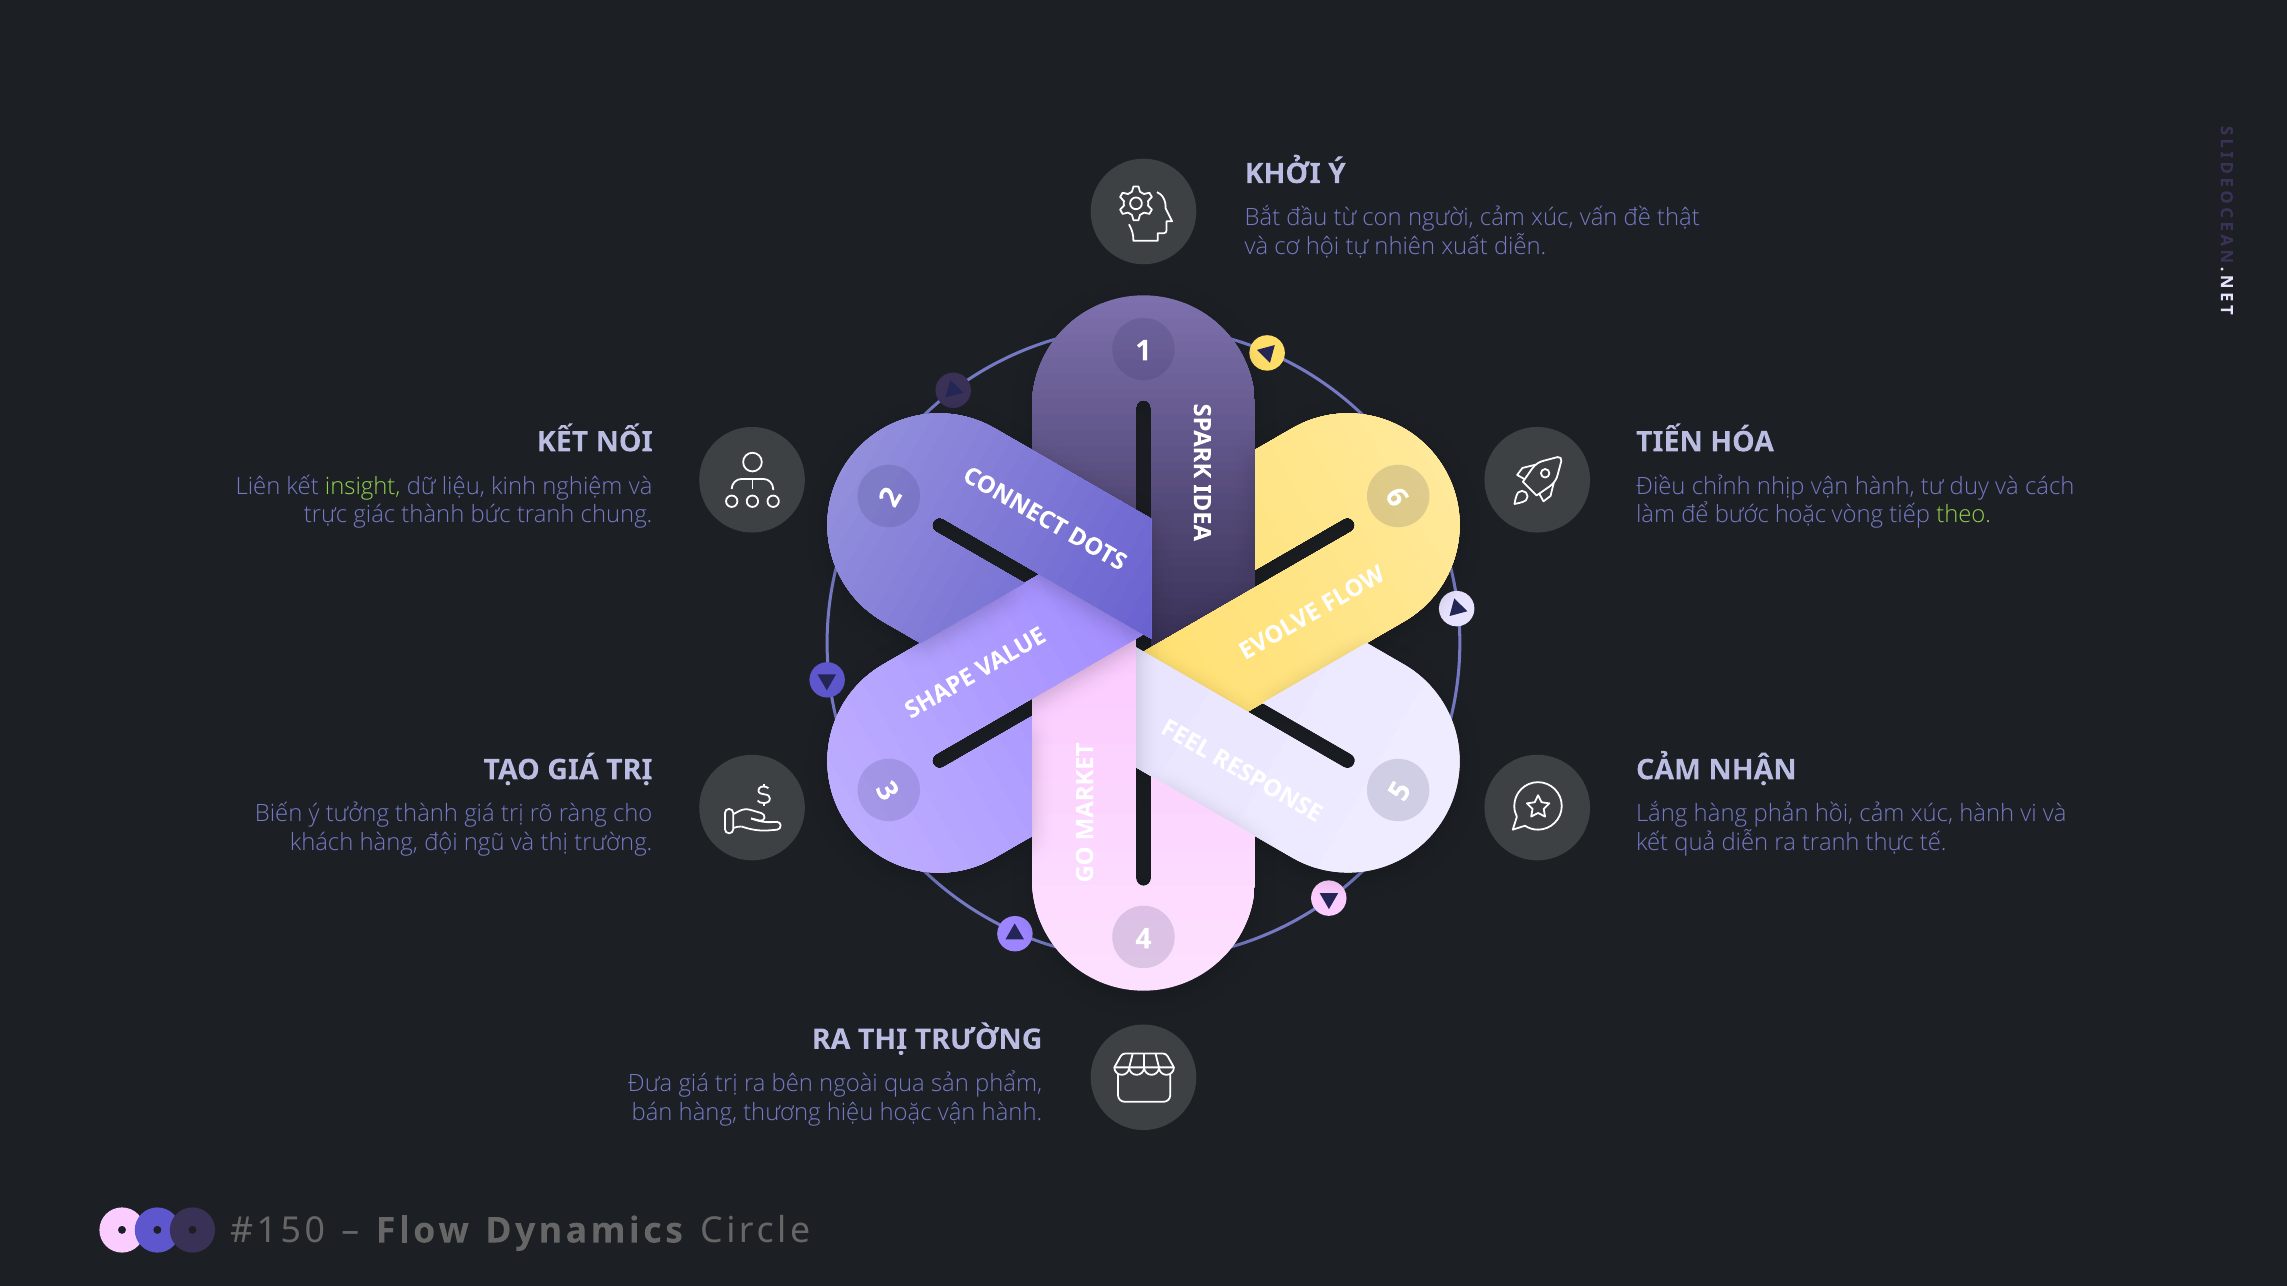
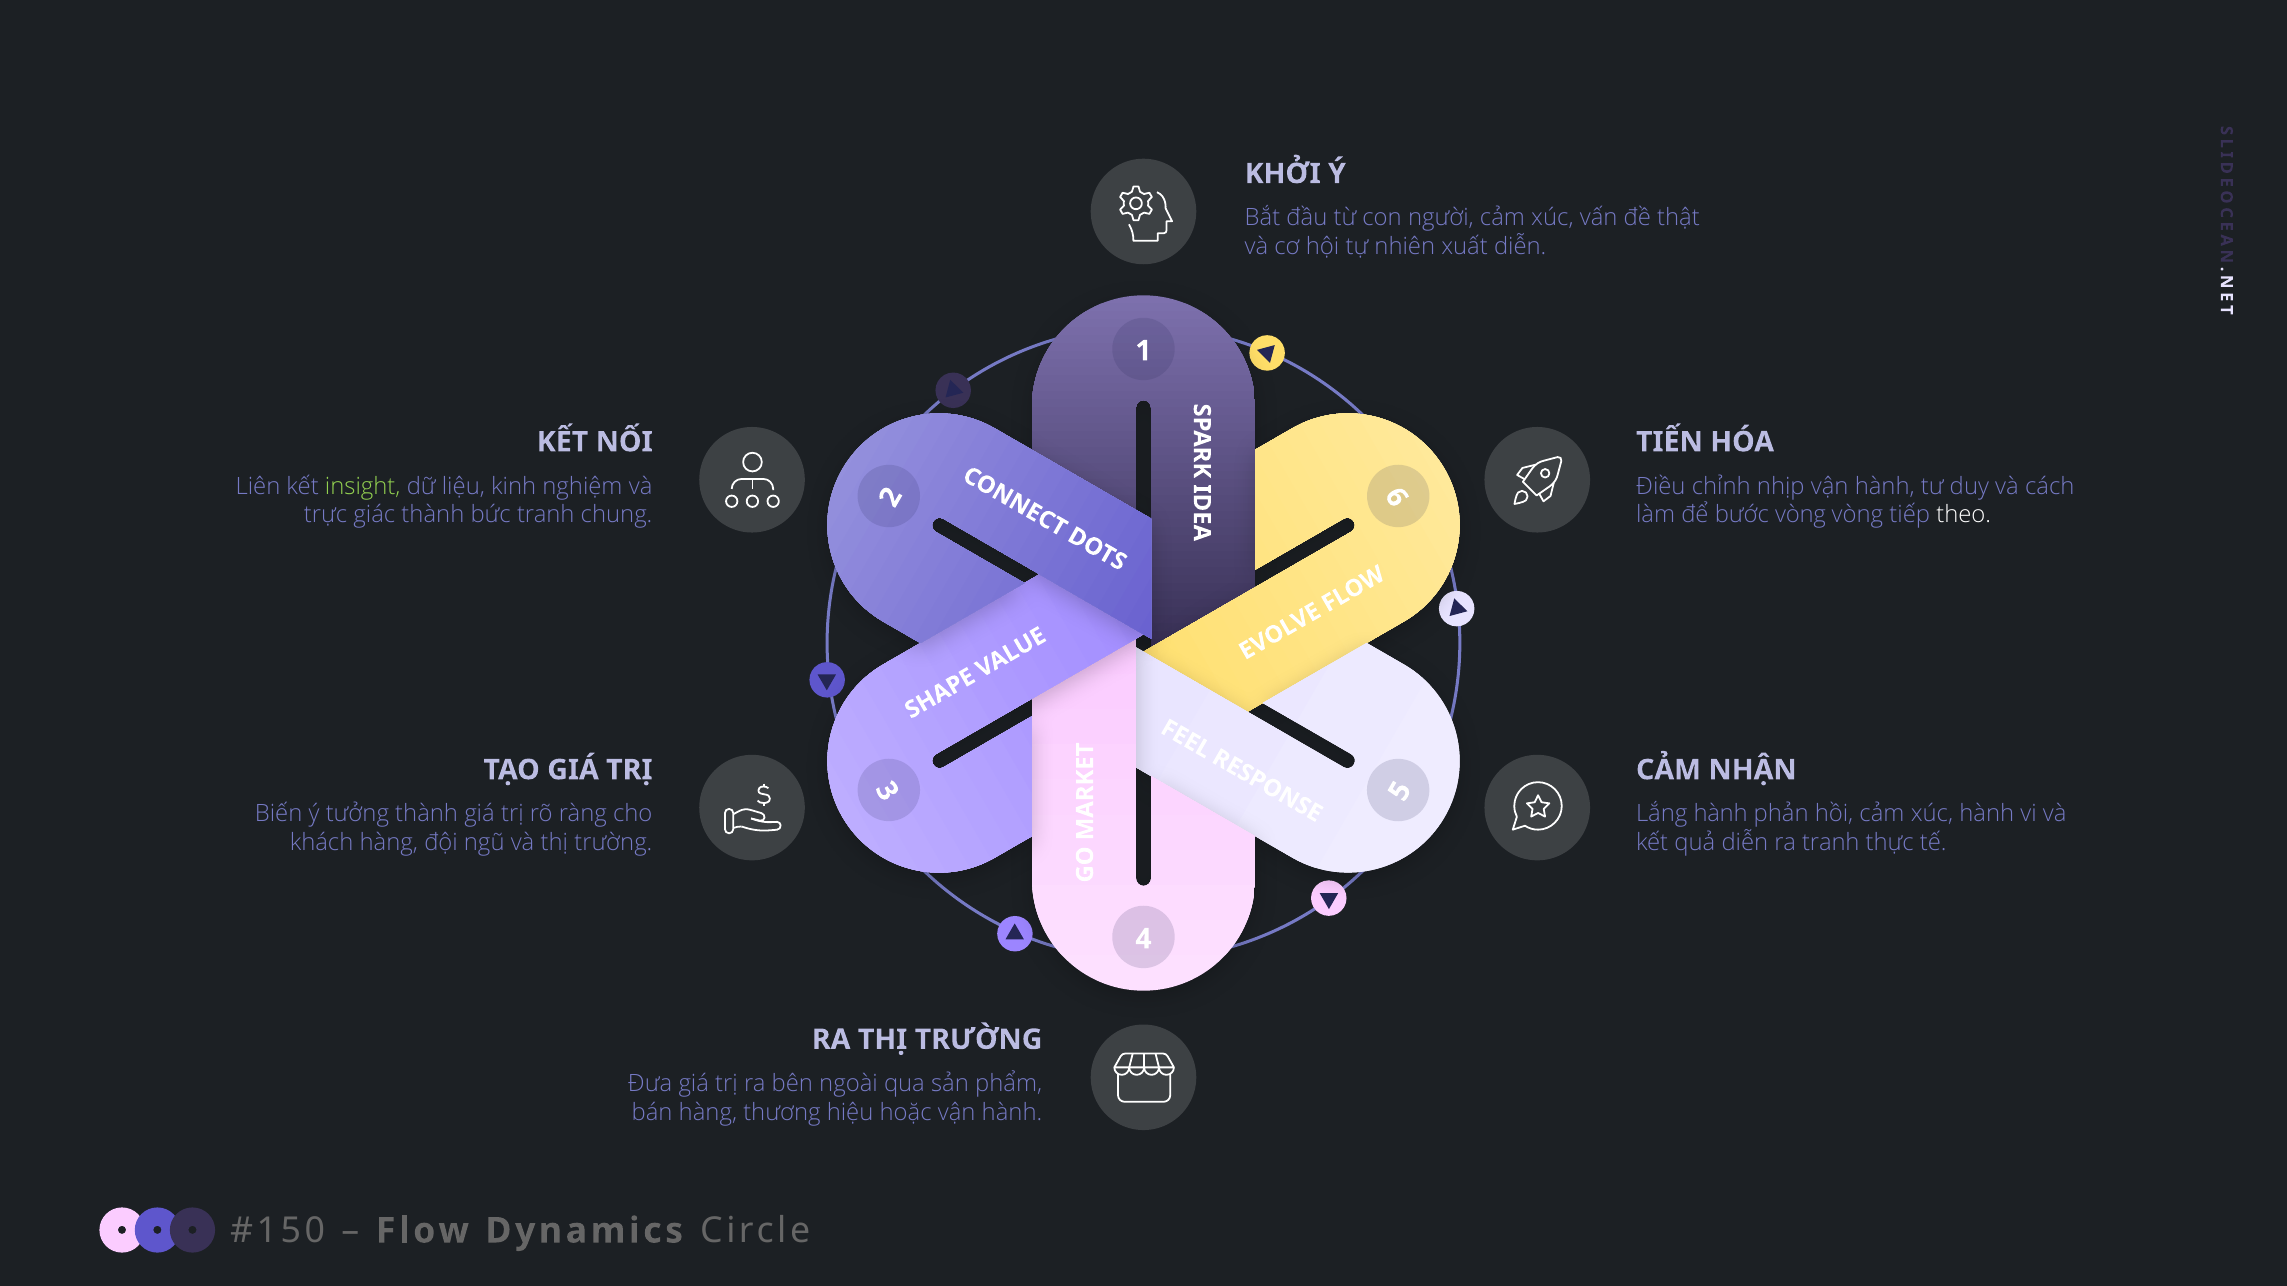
bước hoặc: hoặc -> vòng
theo colour: light green -> white
Lắng hàng: hàng -> hành
